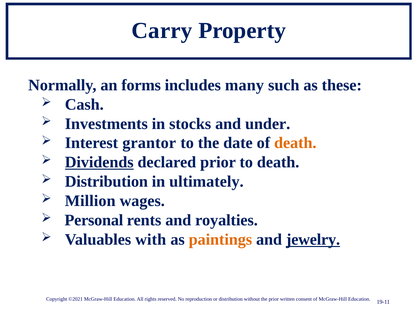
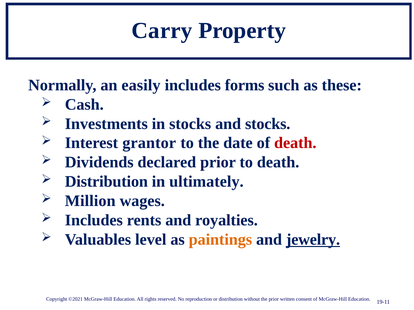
forms: forms -> easily
many: many -> forms
and under: under -> stocks
death at (295, 143) colour: orange -> red
Dividends underline: present -> none
Personal at (94, 221): Personal -> Includes
with: with -> level
